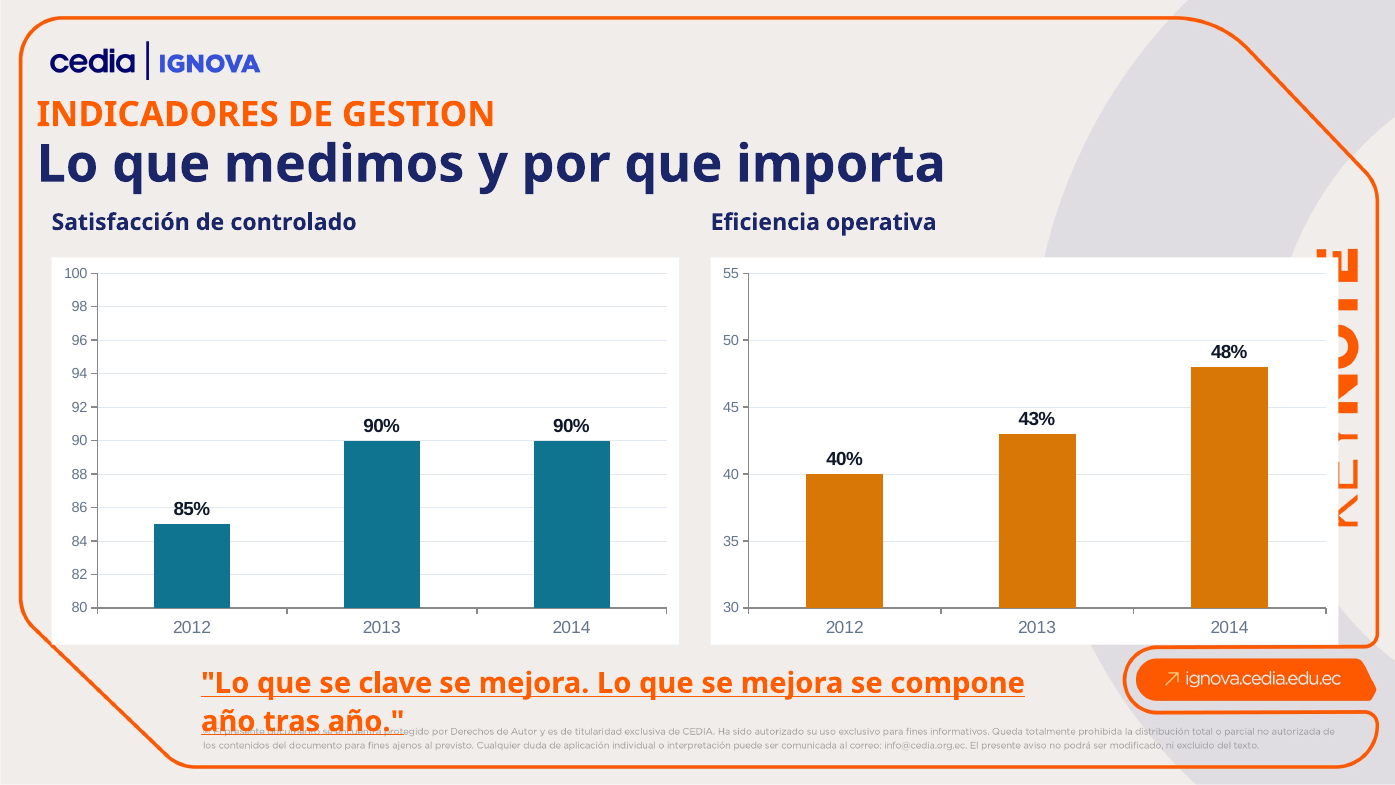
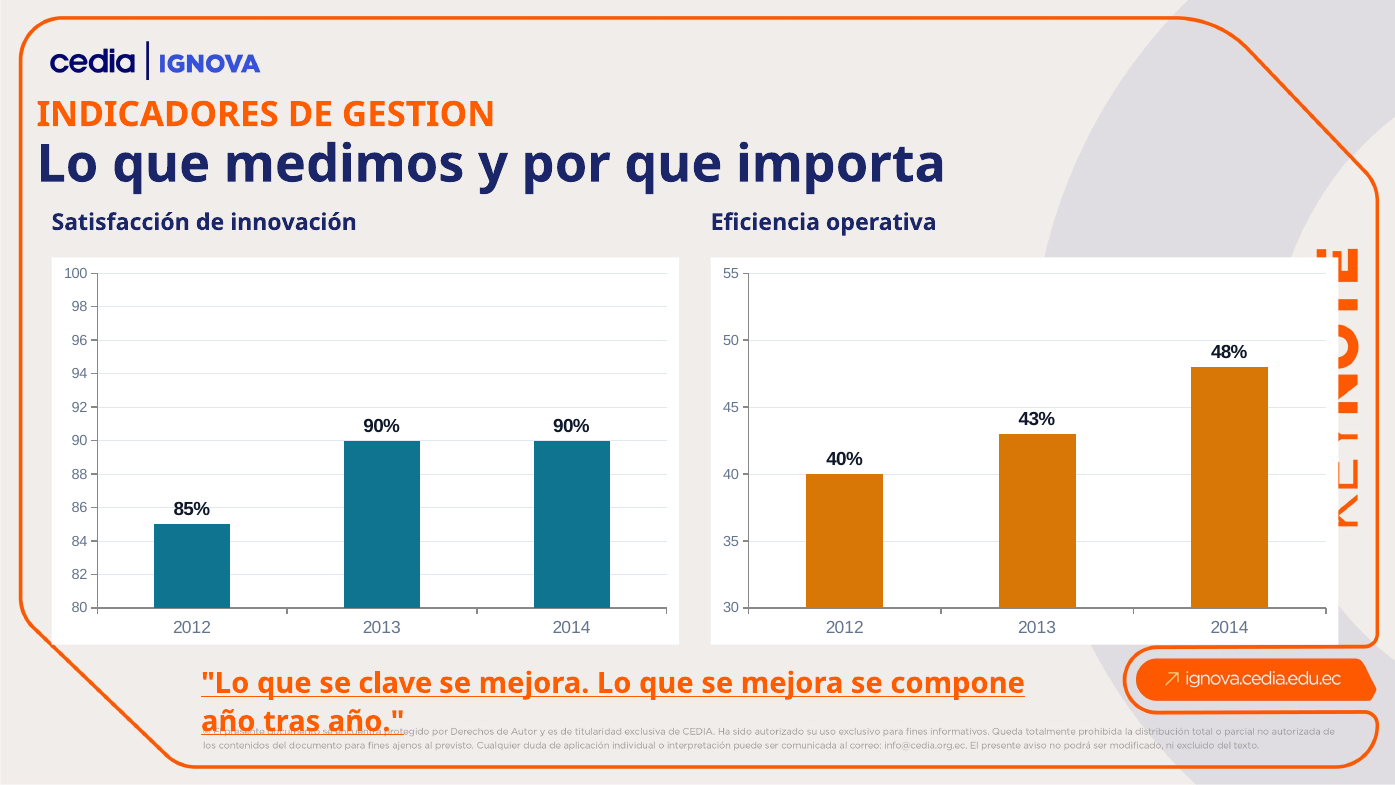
controlado: controlado -> innovación
